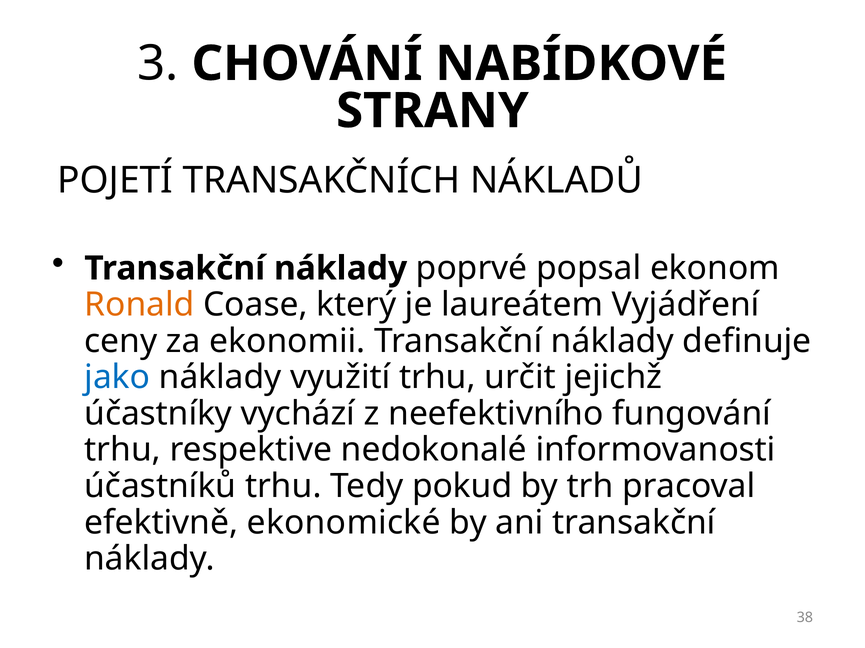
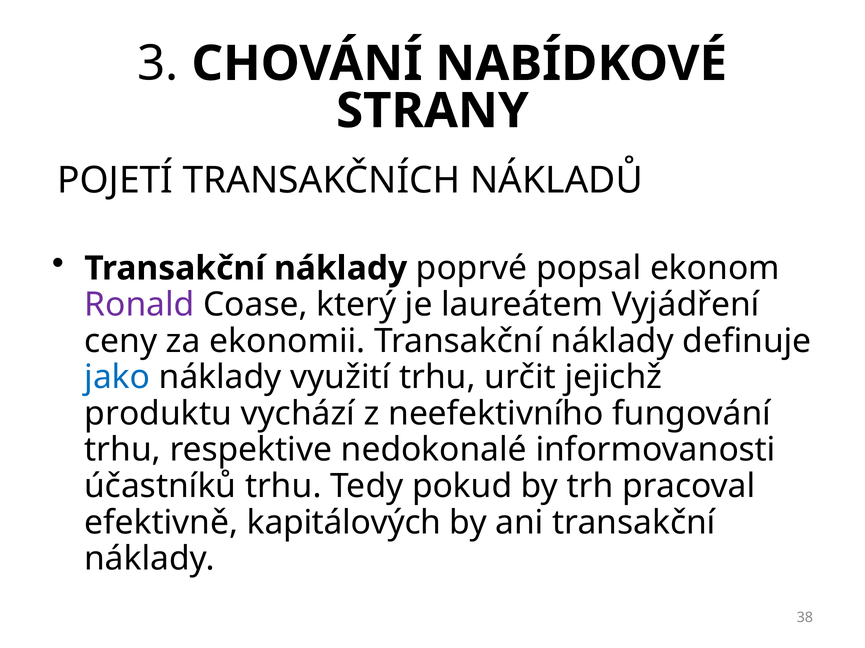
Ronald colour: orange -> purple
účastníky: účastníky -> produktu
ekonomické: ekonomické -> kapitálových
